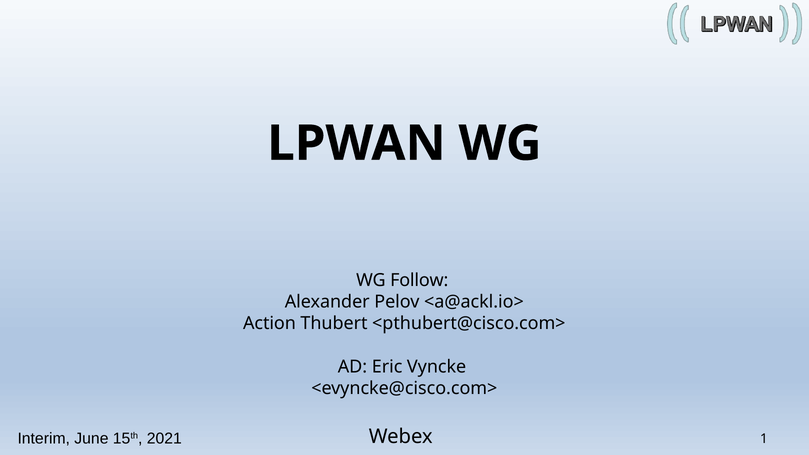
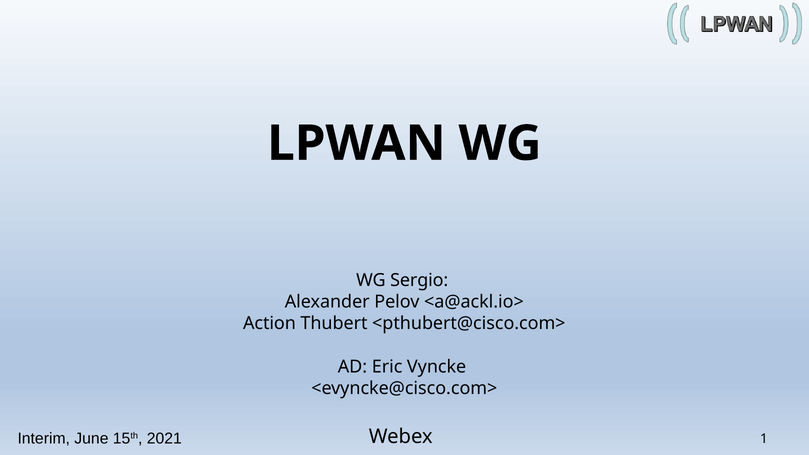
Follow: Follow -> Sergio
